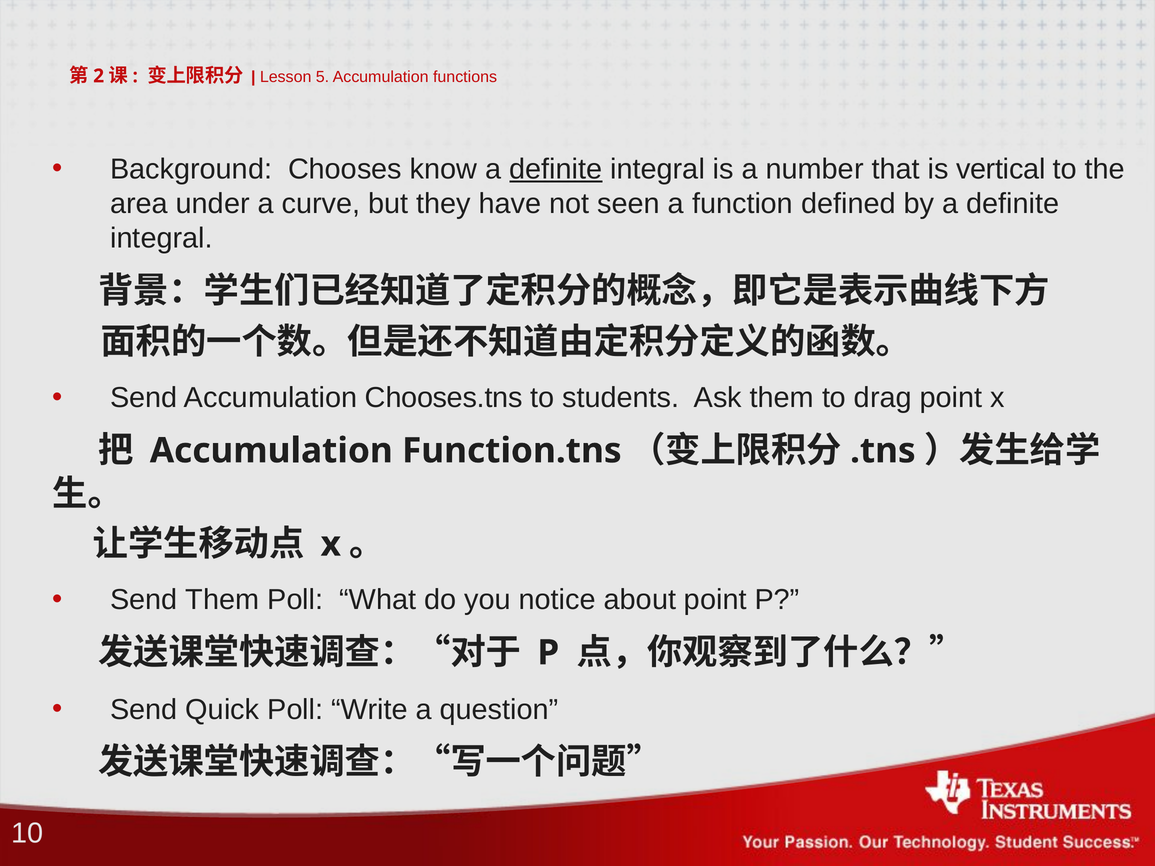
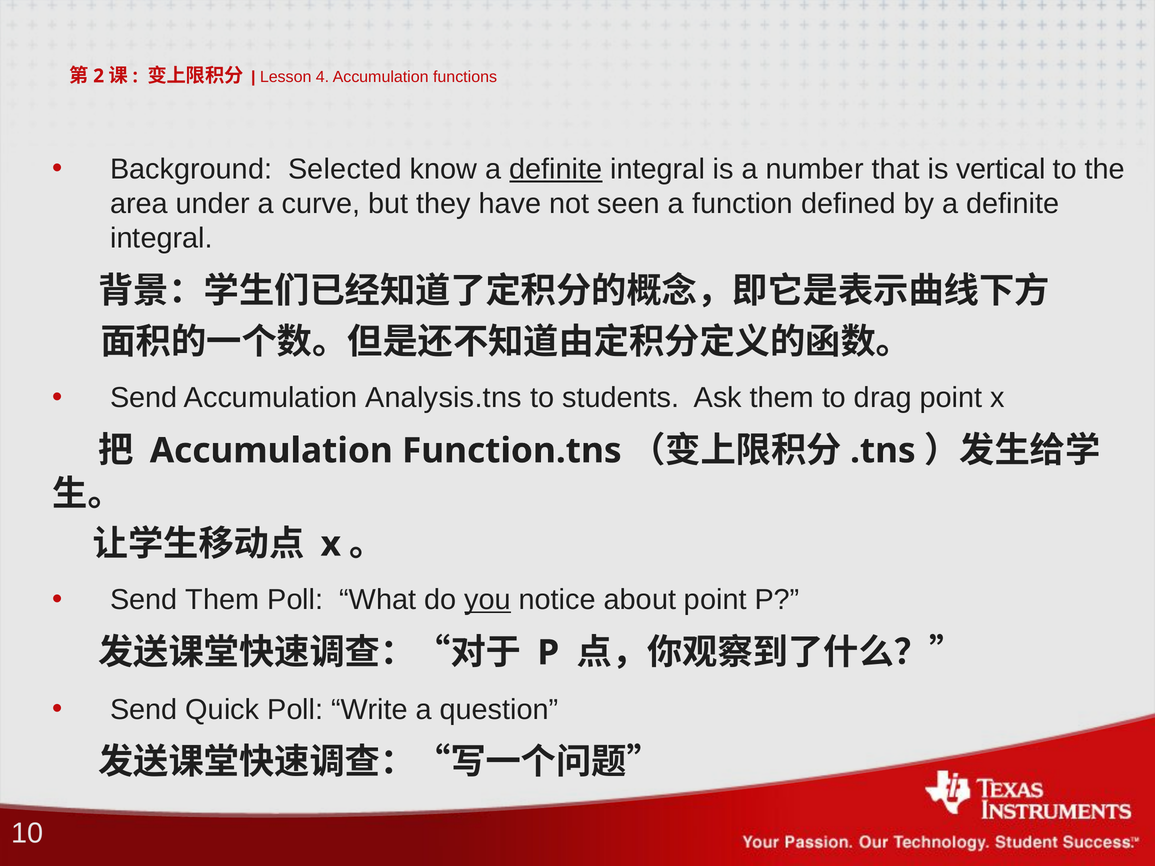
5: 5 -> 4
Chooses: Chooses -> Selected
Chooses.tns: Chooses.tns -> Analysis.tns
you underline: none -> present
